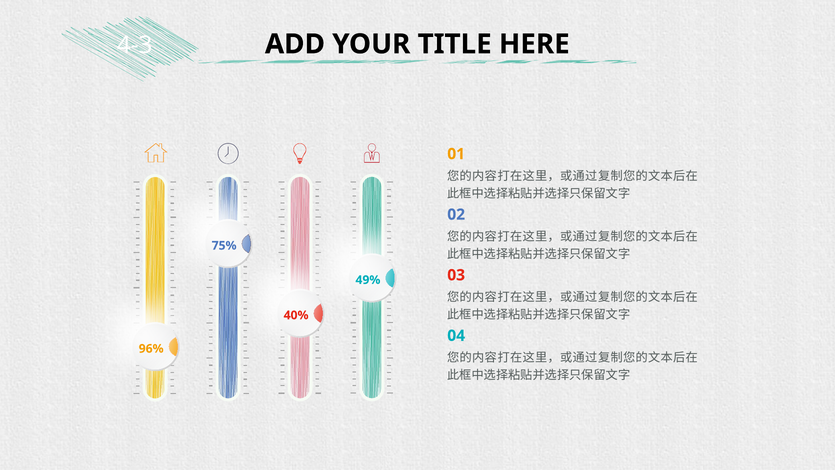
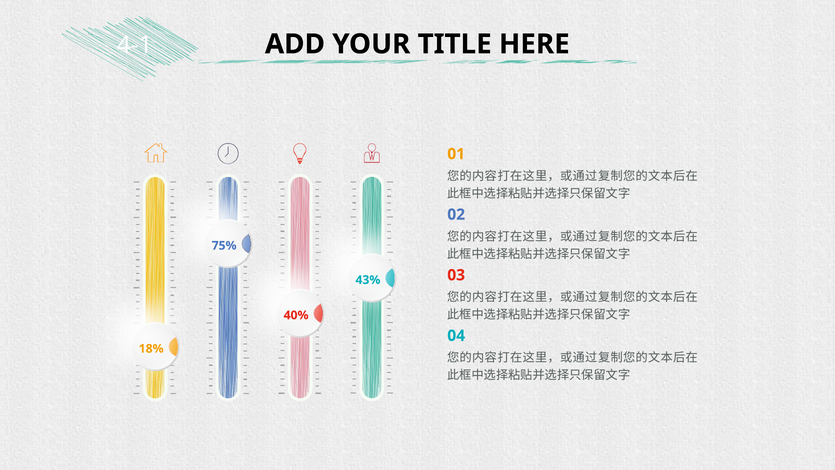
4-3: 4-3 -> 4-1
49%: 49% -> 43%
96%: 96% -> 18%
